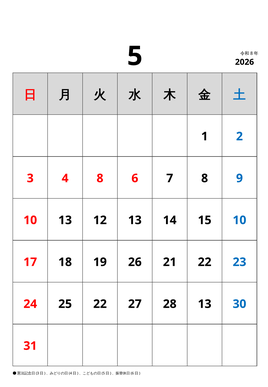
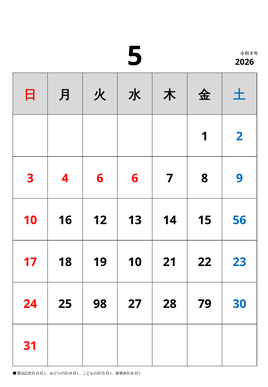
4 8: 8 -> 6
10 13: 13 -> 16
15 10: 10 -> 56
19 26: 26 -> 10
25 22: 22 -> 98
28 13: 13 -> 79
